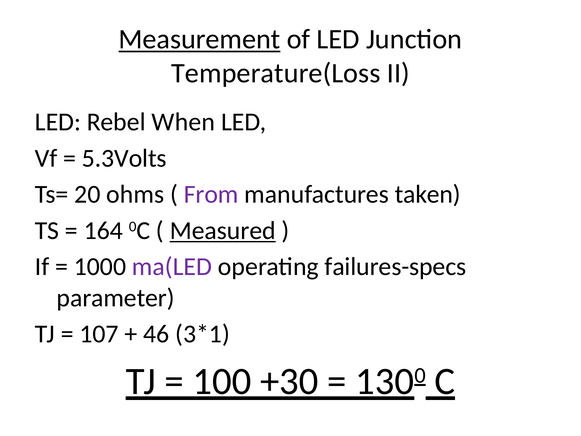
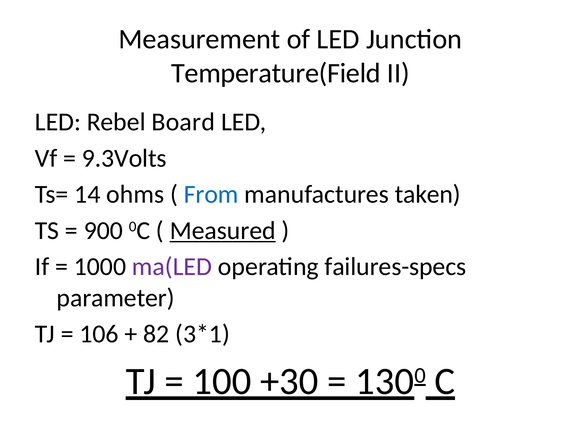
Measurement underline: present -> none
Temperature(Loss: Temperature(Loss -> Temperature(Field
When: When -> Board
5.3Volts: 5.3Volts -> 9.3Volts
20: 20 -> 14
From colour: purple -> blue
164: 164 -> 900
107: 107 -> 106
46: 46 -> 82
